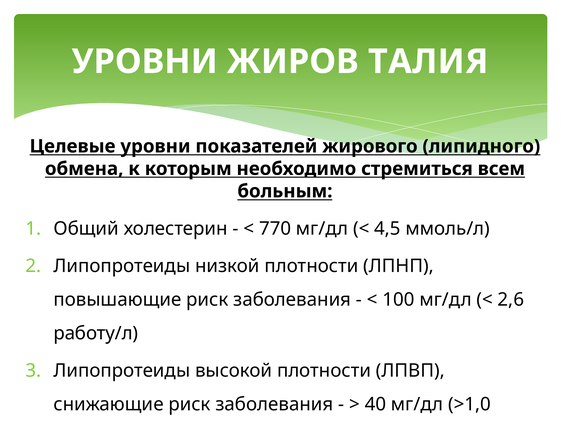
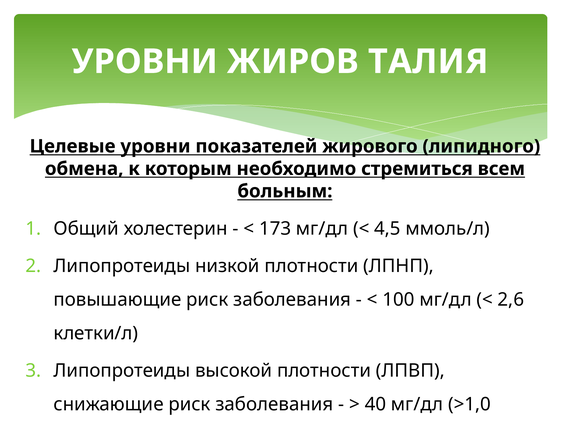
770: 770 -> 173
работу/л: работу/л -> клетки/л
